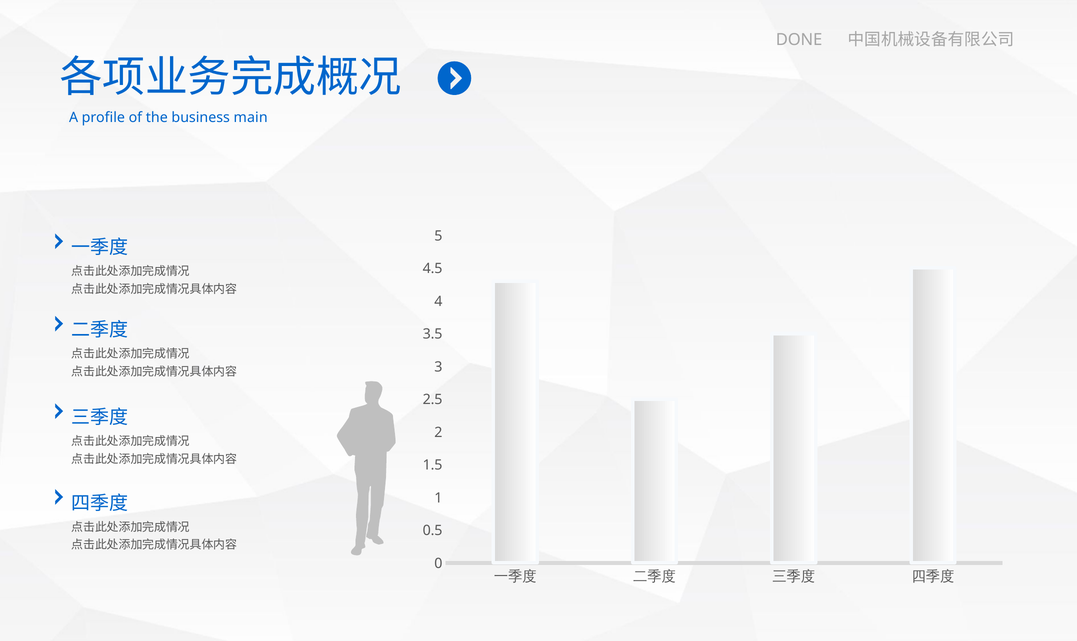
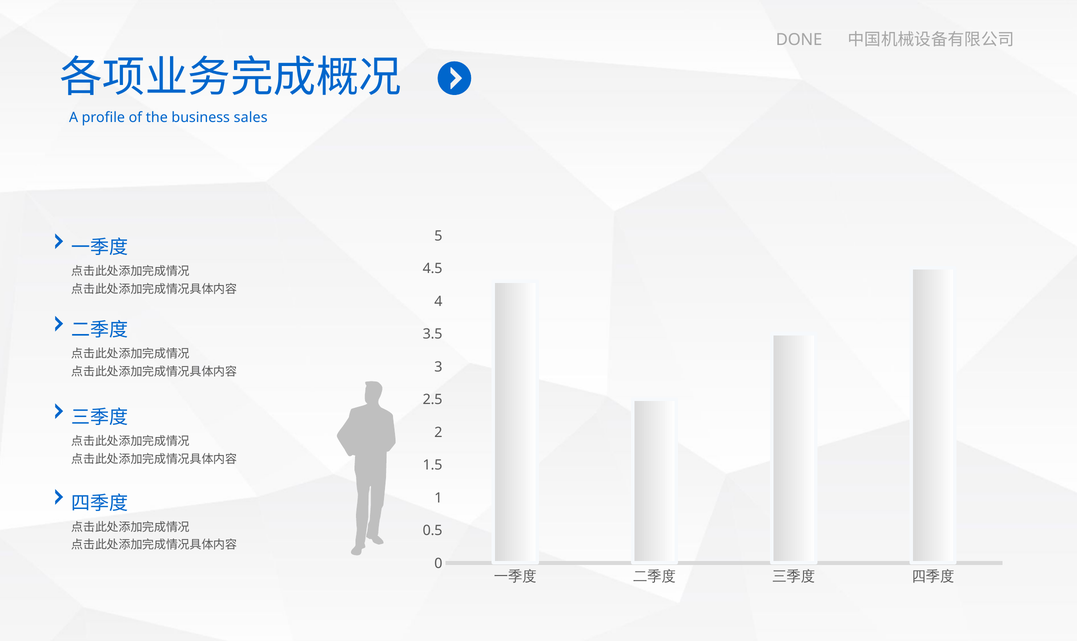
main: main -> sales
